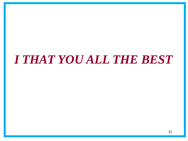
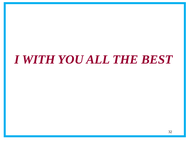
THAT: THAT -> WITH
